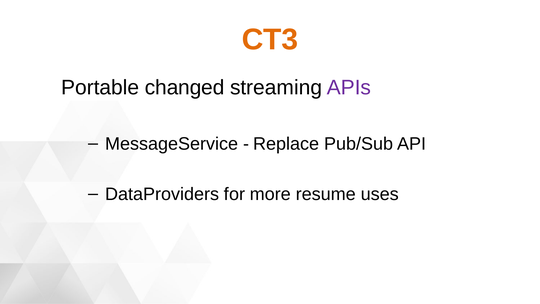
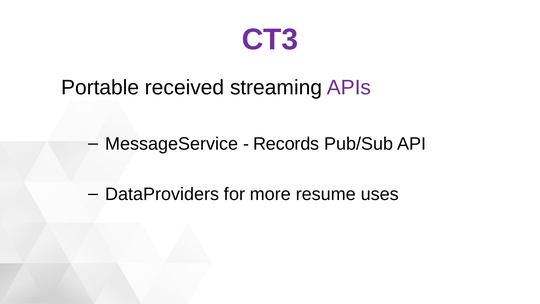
CT3 colour: orange -> purple
changed: changed -> received
Replace: Replace -> Records
